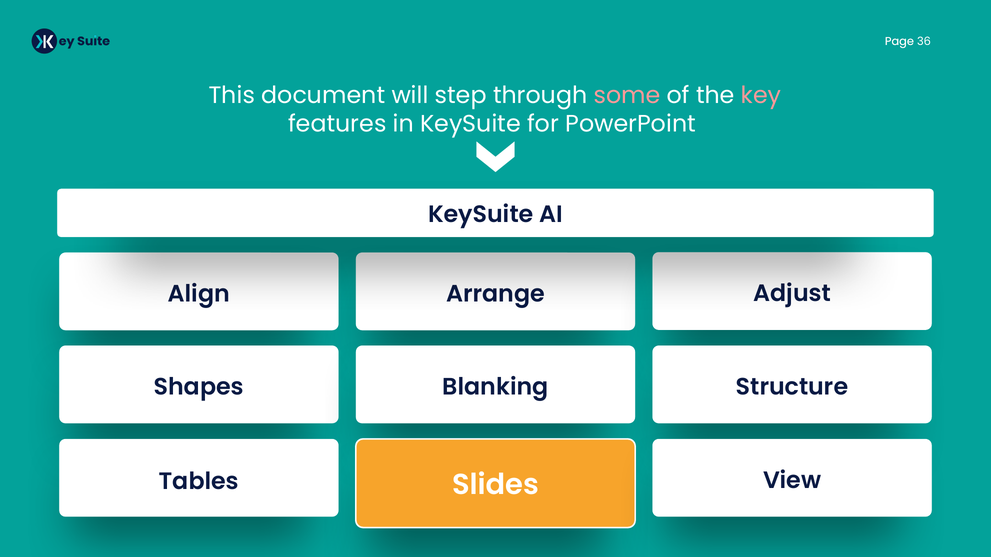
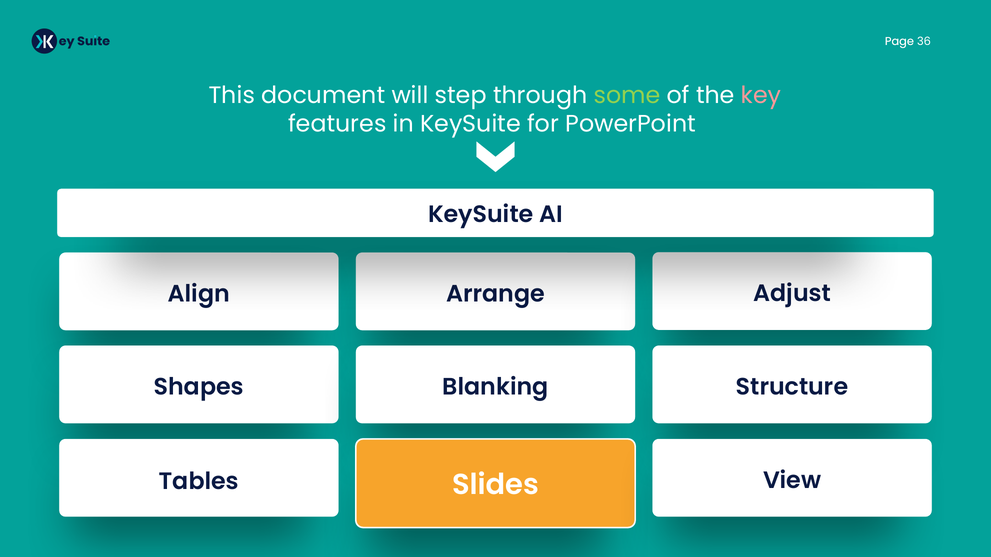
some colour: pink -> light green
